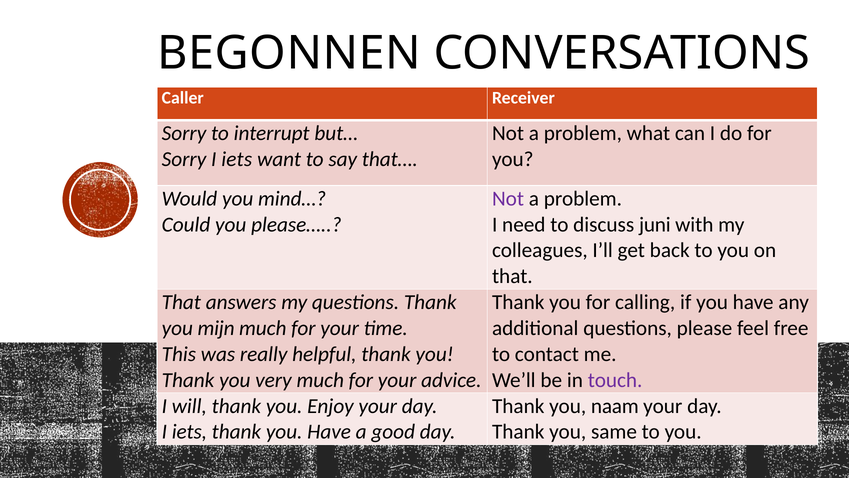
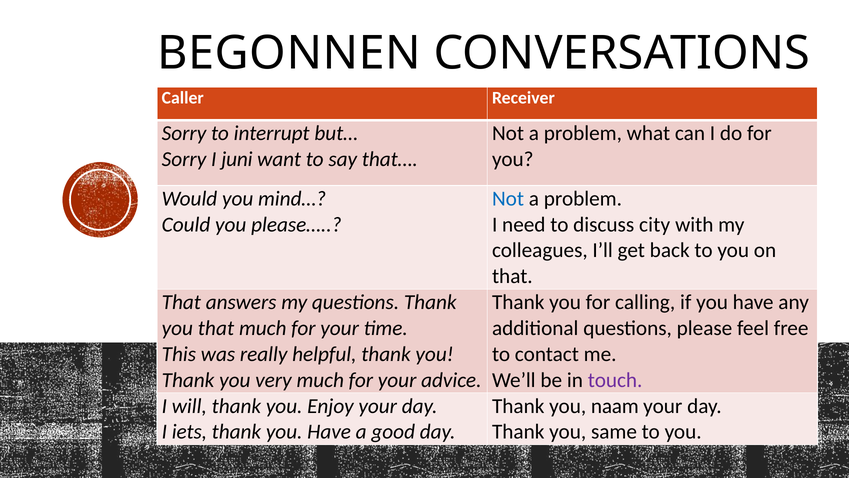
Sorry I iets: iets -> juni
Not at (508, 198) colour: purple -> blue
juni: juni -> city
you mijn: mijn -> that
